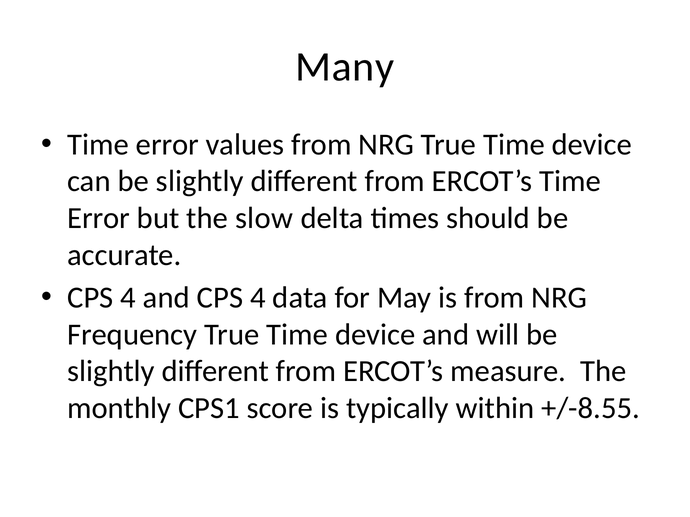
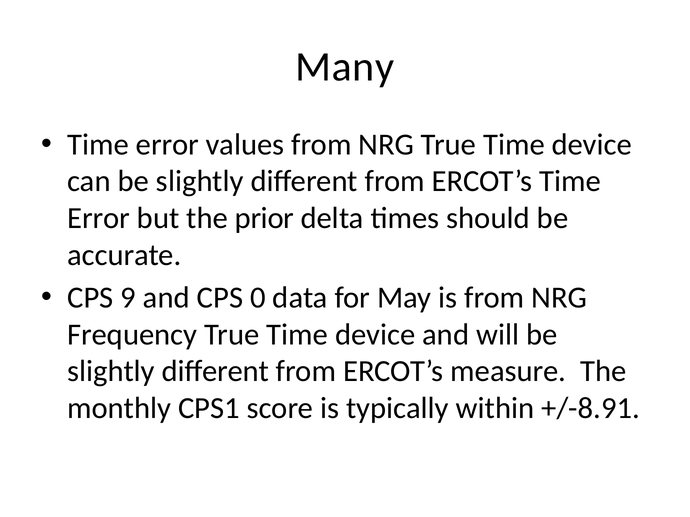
slow: slow -> prior
4 at (128, 298): 4 -> 9
and CPS 4: 4 -> 0
+/-8.55: +/-8.55 -> +/-8.91
